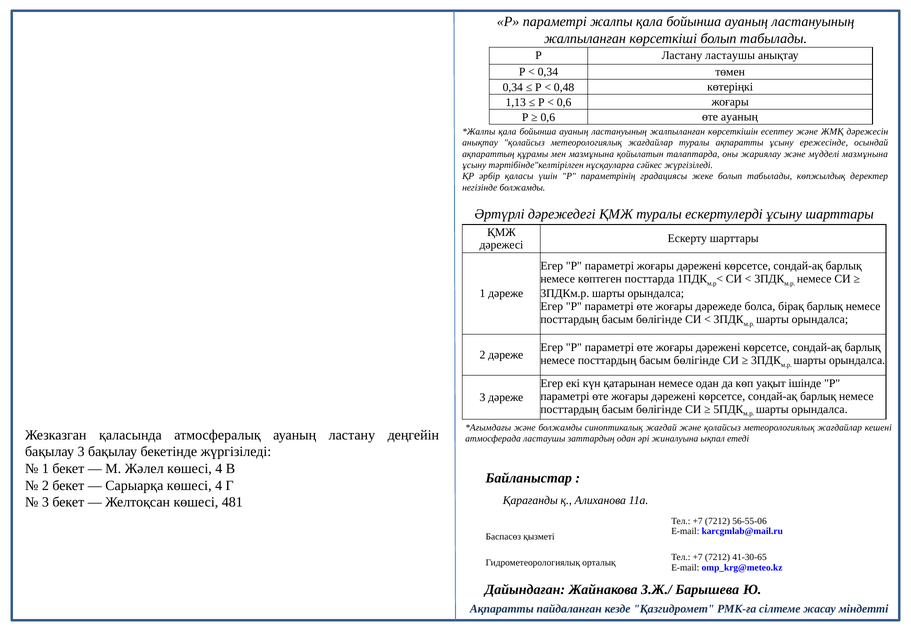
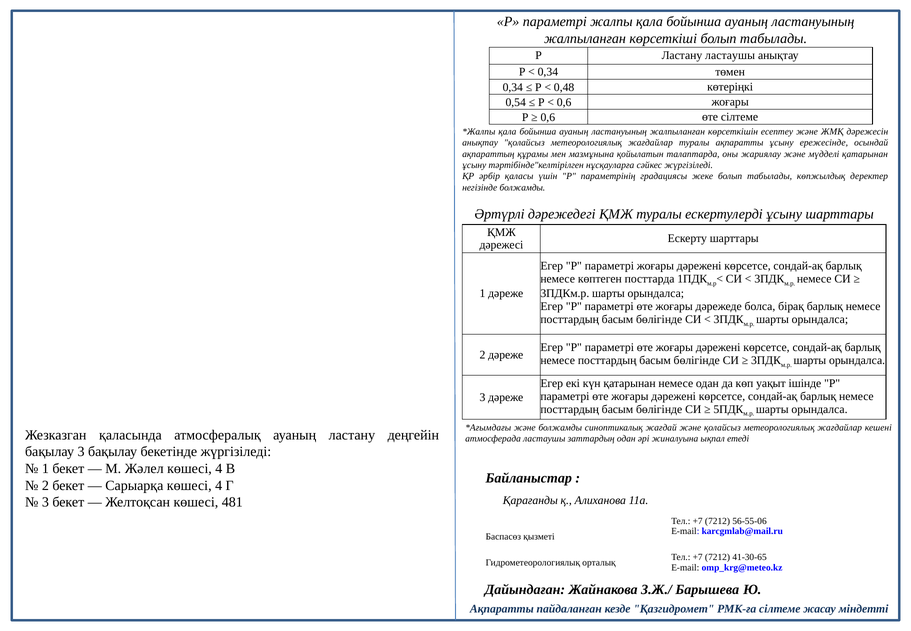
1,13: 1,13 -> 0,54
өте ауаның: ауаның -> сілтеме
мүдделі мазмұнына: мазмұнына -> қатарынан
